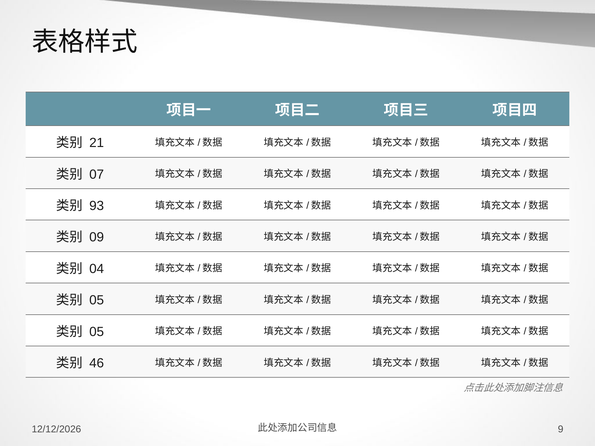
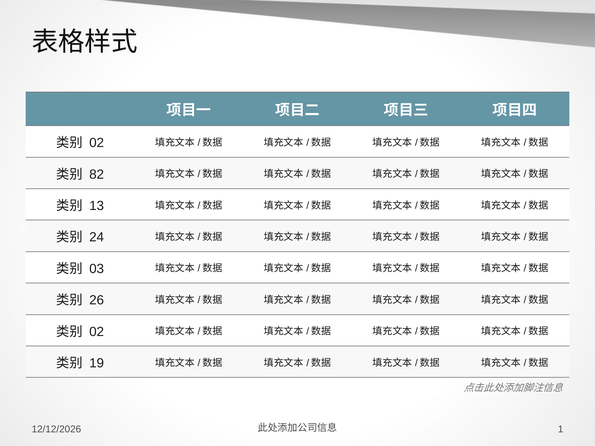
21 at (97, 143): 21 -> 02
07: 07 -> 82
93: 93 -> 13
09: 09 -> 24
04: 04 -> 03
05 at (97, 300): 05 -> 26
05 at (97, 332): 05 -> 02
46: 46 -> 19
9: 9 -> 1
